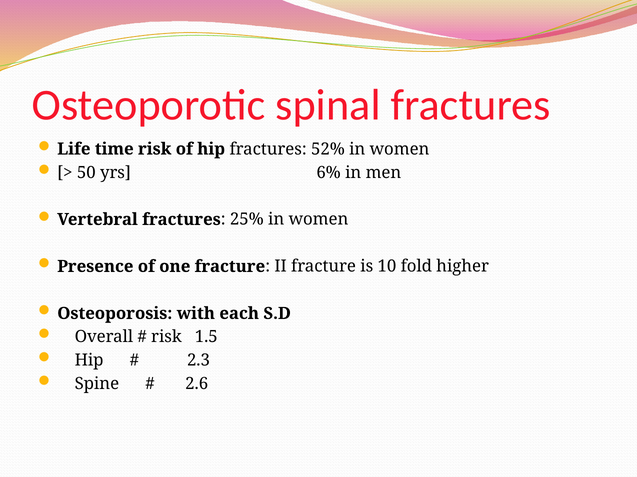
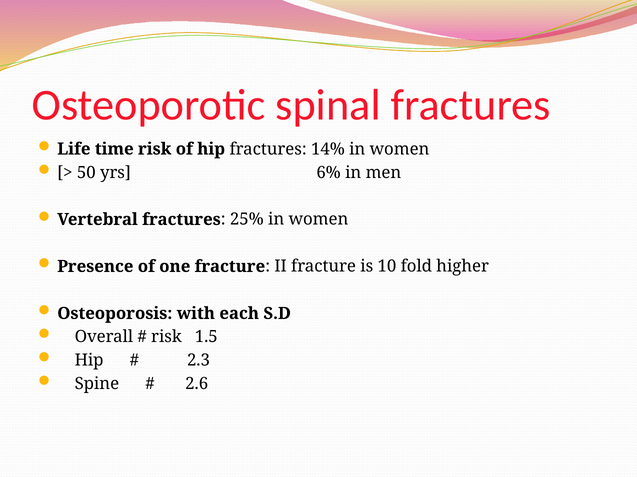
52%: 52% -> 14%
